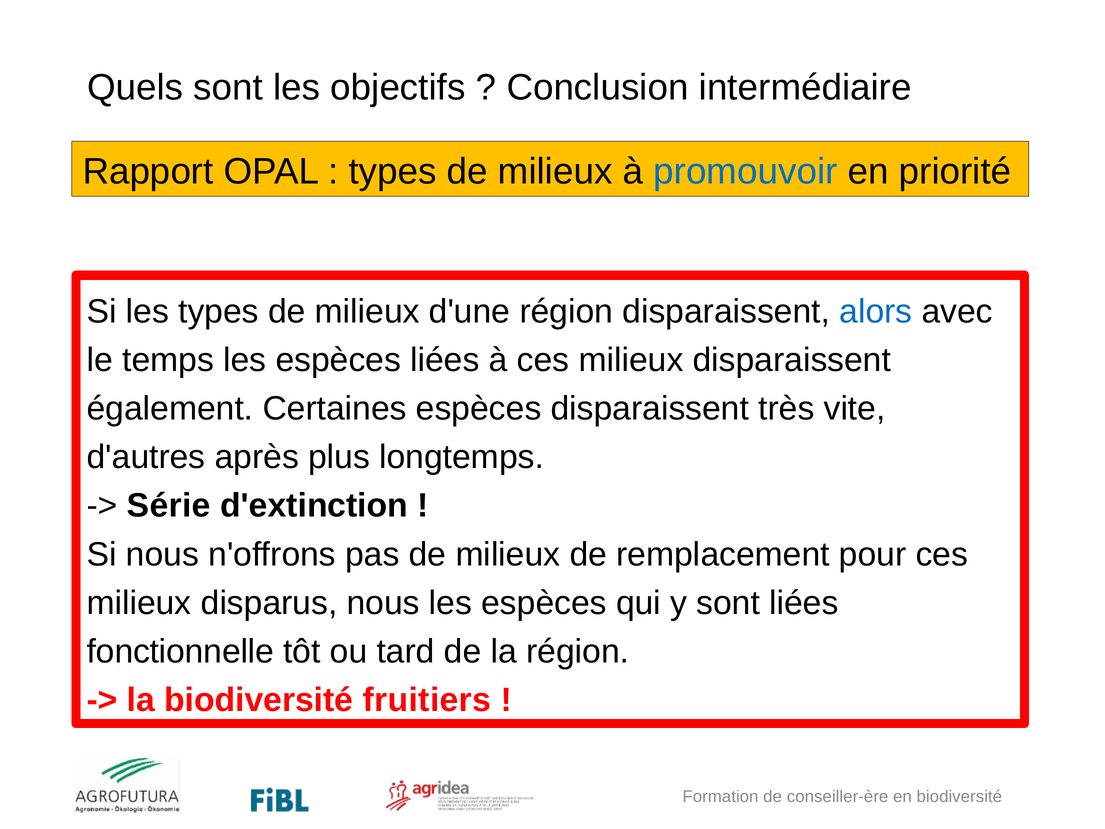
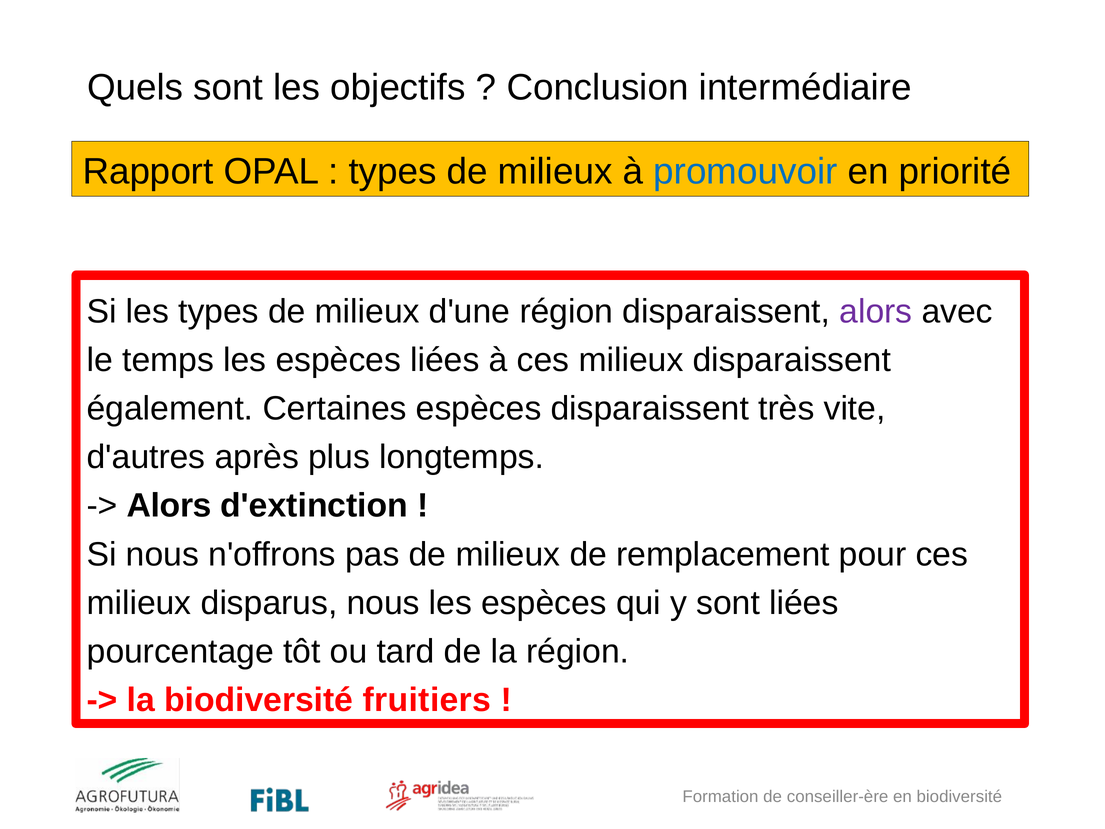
alors at (876, 311) colour: blue -> purple
Série at (169, 506): Série -> Alors
fonctionnelle: fonctionnelle -> pourcentage
